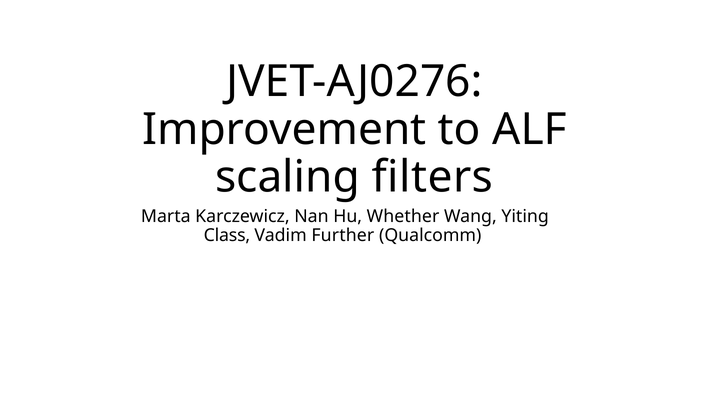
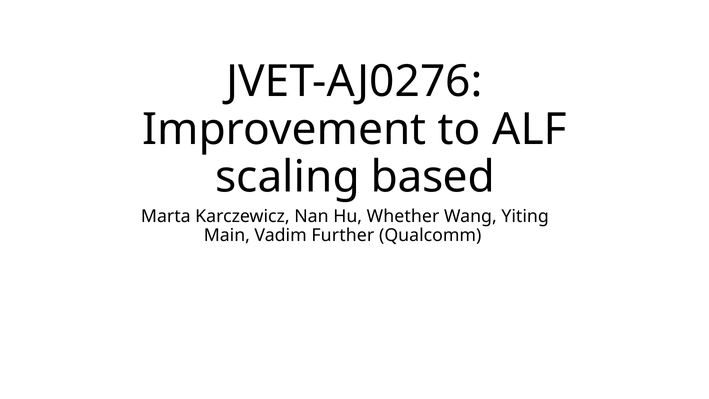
filters: filters -> based
Class: Class -> Main
